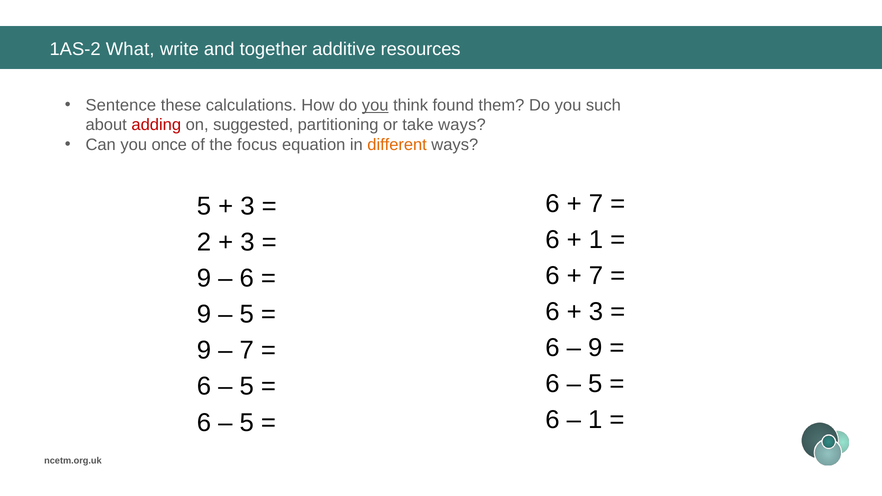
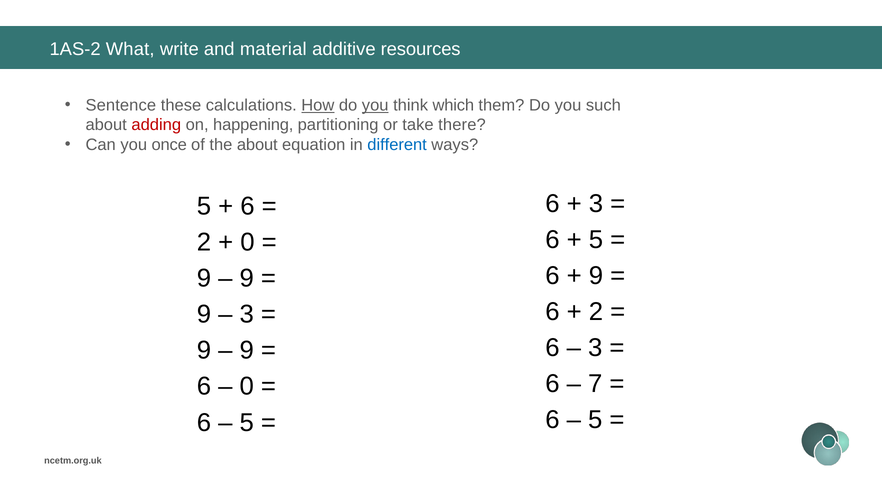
together: together -> material
How underline: none -> present
found: found -> which
suggested: suggested -> happening
take ways: ways -> there
the focus: focus -> about
different colour: orange -> blue
7 at (596, 204): 7 -> 3
3 at (247, 206): 3 -> 6
1 at (596, 240): 1 -> 5
3 at (247, 242): 3 -> 0
7 at (596, 276): 7 -> 9
6 at (247, 278): 6 -> 9
3 at (596, 312): 3 -> 2
5 at (247, 314): 5 -> 3
9 at (595, 348): 9 -> 3
7 at (247, 351): 7 -> 9
5 at (595, 384): 5 -> 7
5 at (247, 387): 5 -> 0
1 at (595, 420): 1 -> 5
